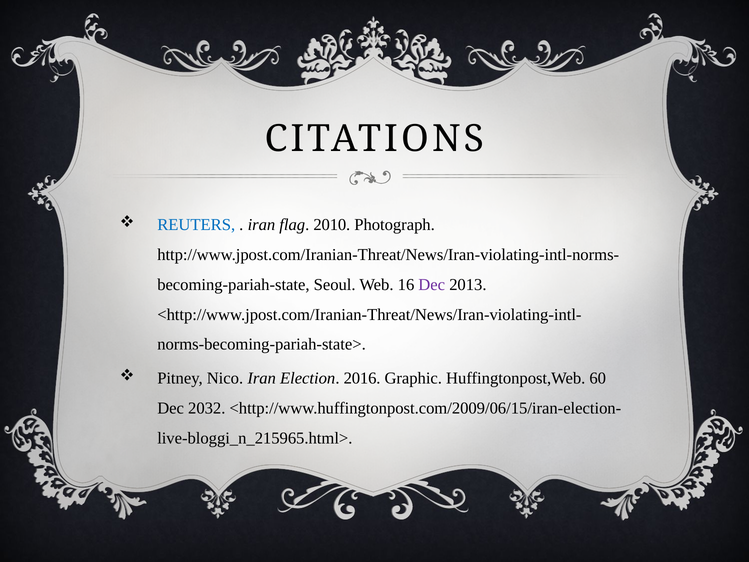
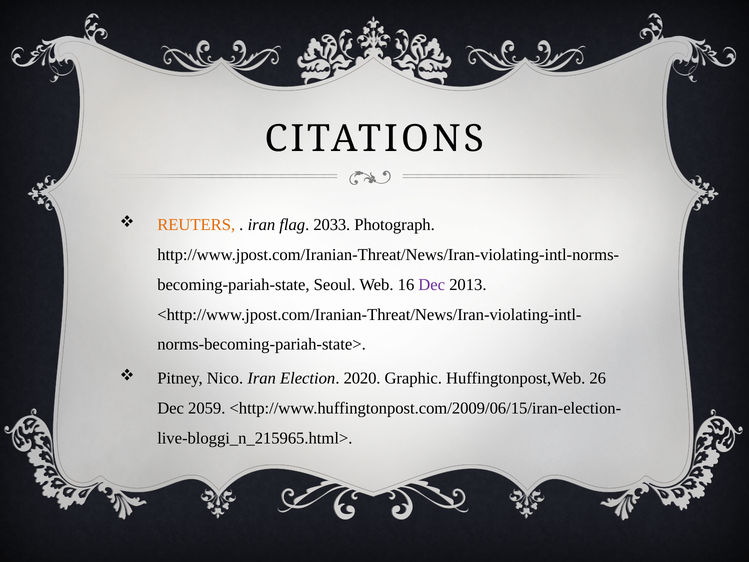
REUTERS colour: blue -> orange
2010: 2010 -> 2033
2016: 2016 -> 2020
60: 60 -> 26
2032: 2032 -> 2059
